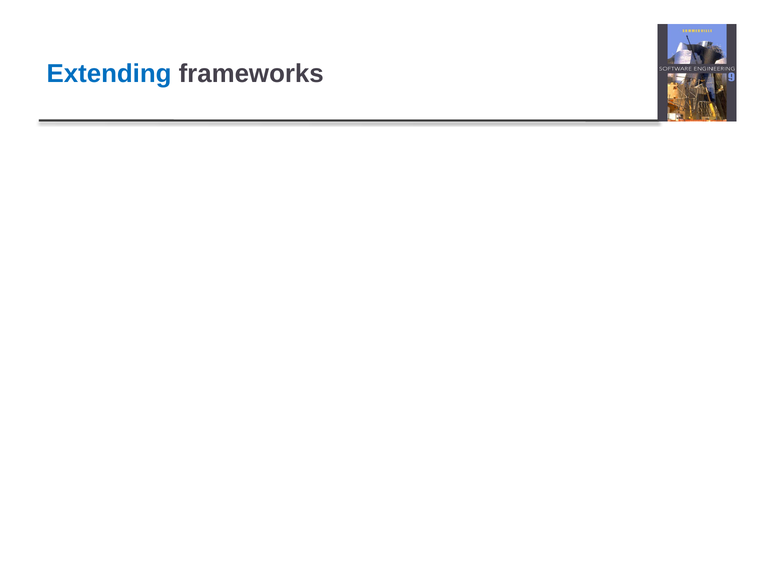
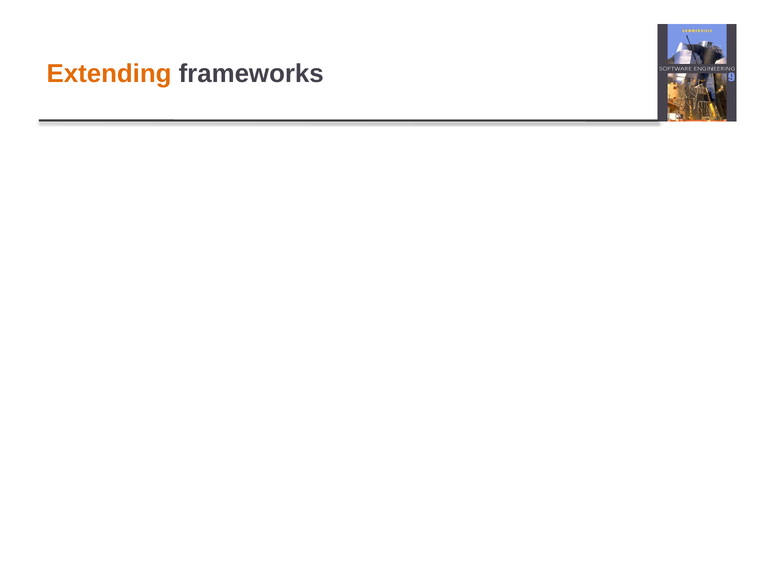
Extending at (109, 74) colour: blue -> orange
